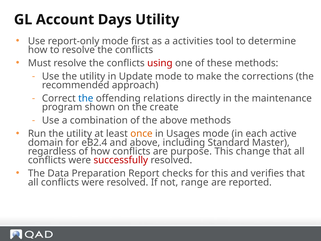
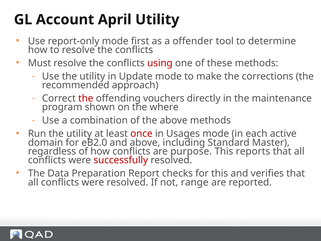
Days: Days -> April
activities: activities -> offender
the at (86, 98) colour: blue -> red
relations: relations -> vouchers
create: create -> where
once colour: orange -> red
eB2.4: eB2.4 -> eB2.0
change: change -> reports
